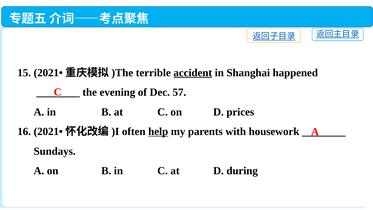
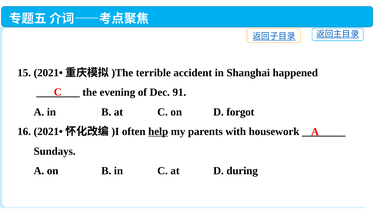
accident underline: present -> none
57: 57 -> 91
prices: prices -> forgot
